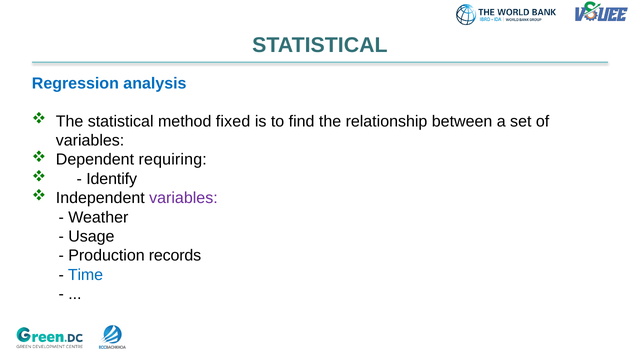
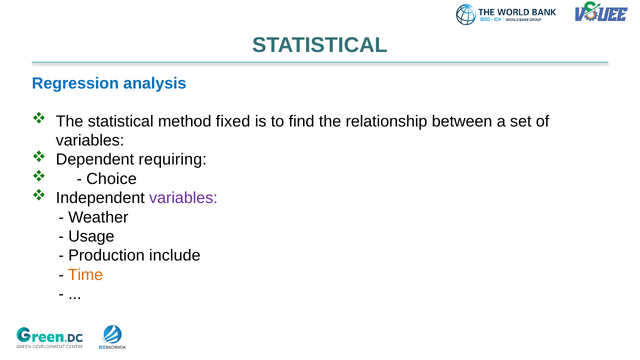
Identify: Identify -> Choice
records: records -> include
Time colour: blue -> orange
